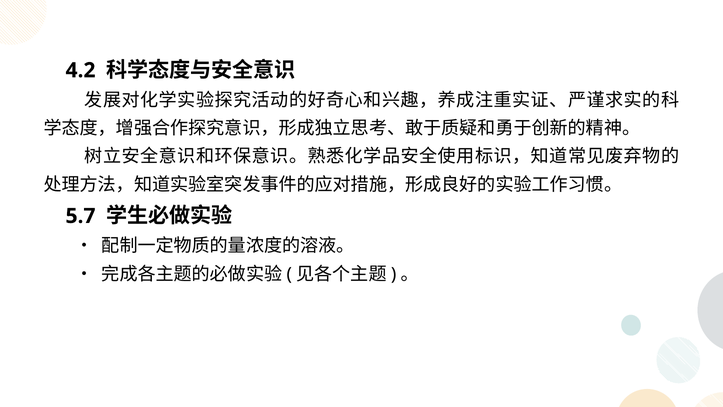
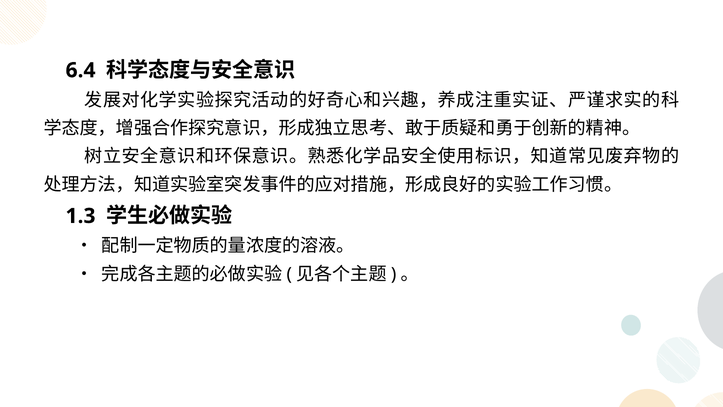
4.2: 4.2 -> 6.4
5.7: 5.7 -> 1.3
